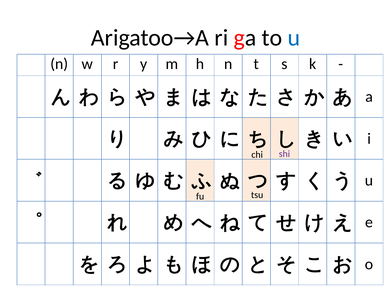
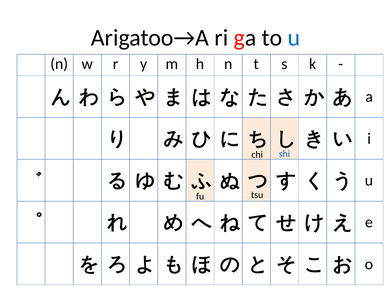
shi colour: purple -> blue
